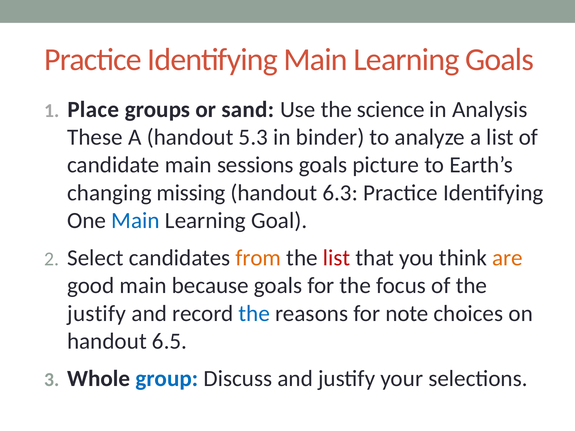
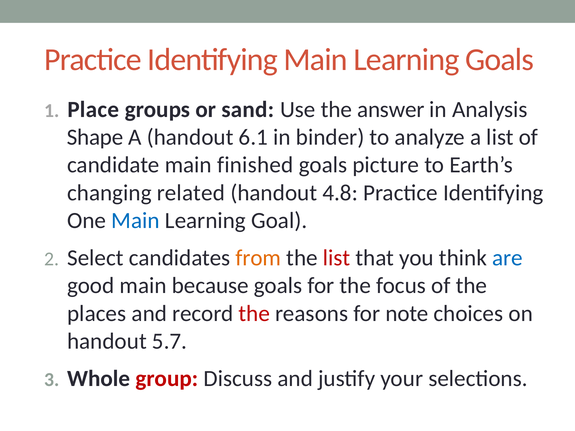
science: science -> answer
These: These -> Shape
5.3: 5.3 -> 6.1
sessions: sessions -> finished
missing: missing -> related
6.3: 6.3 -> 4.8
are colour: orange -> blue
justify at (97, 314): justify -> places
the at (254, 314) colour: blue -> red
6.5: 6.5 -> 5.7
group colour: blue -> red
